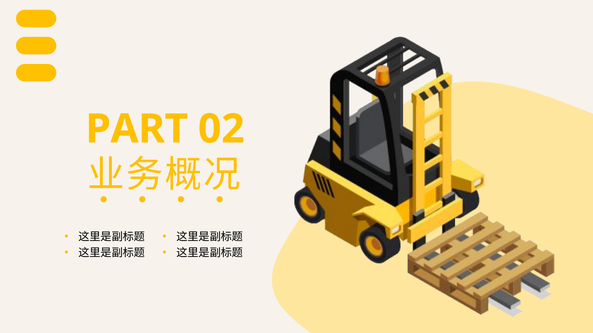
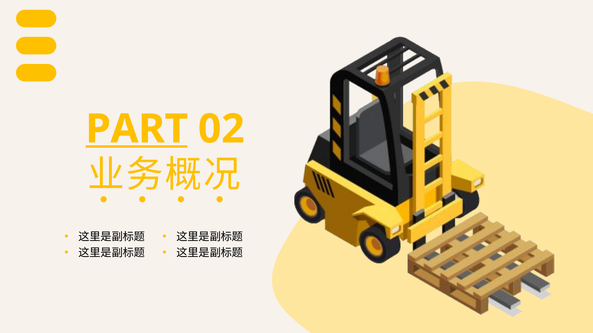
PART underline: none -> present
